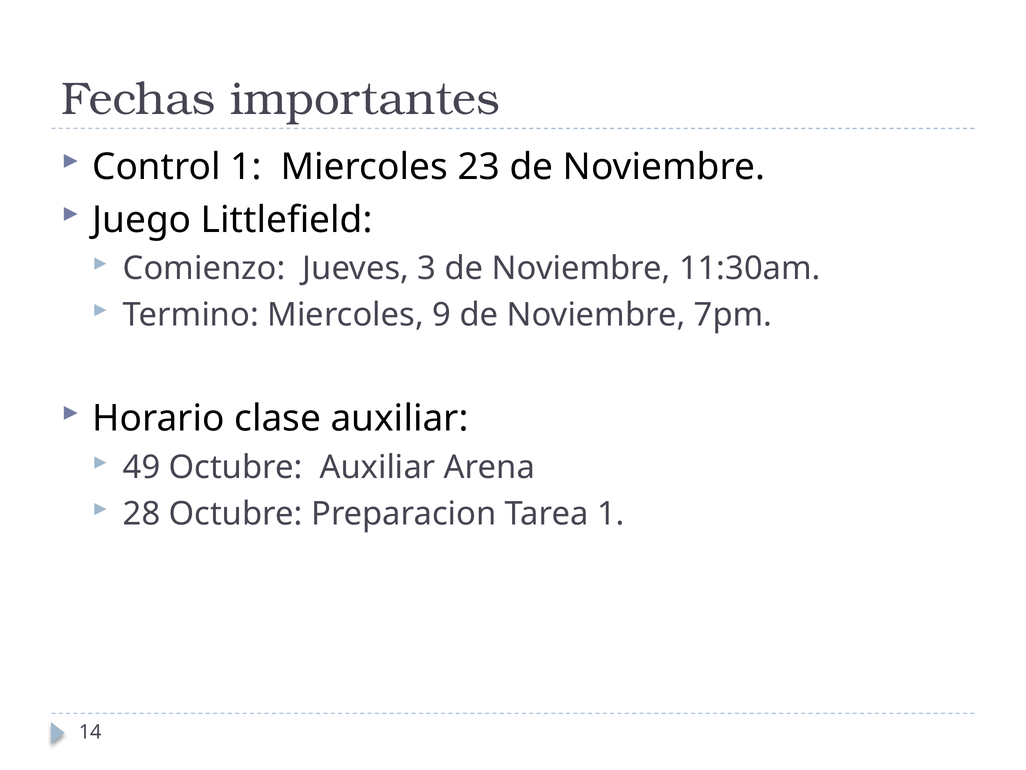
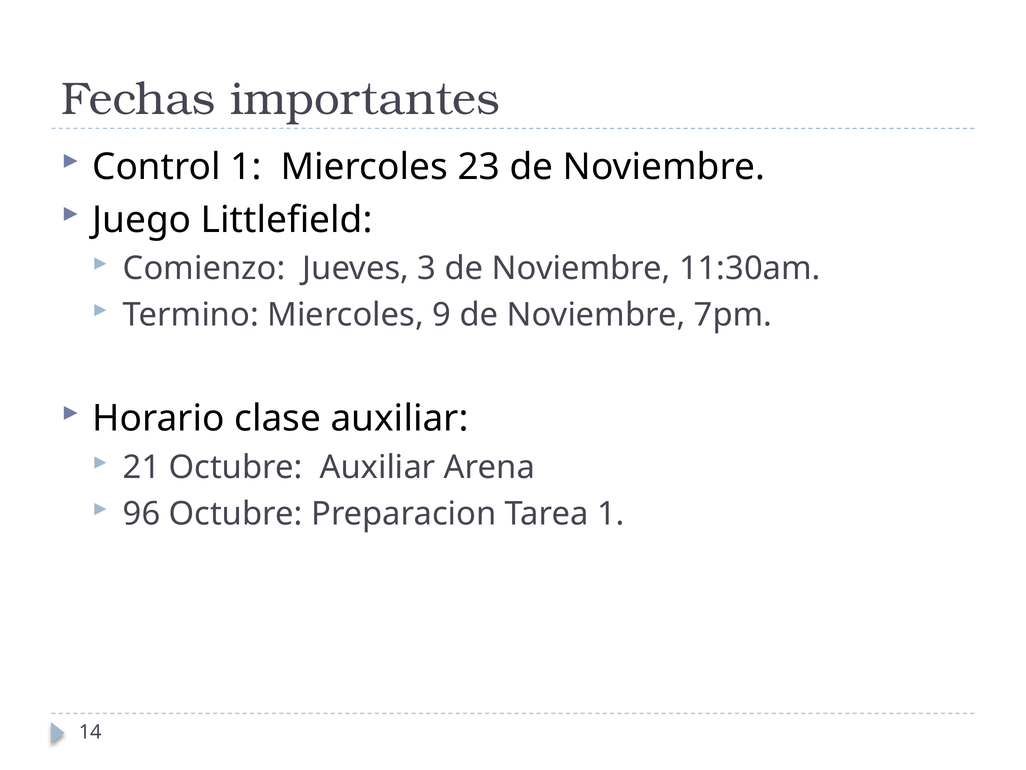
49: 49 -> 21
28: 28 -> 96
